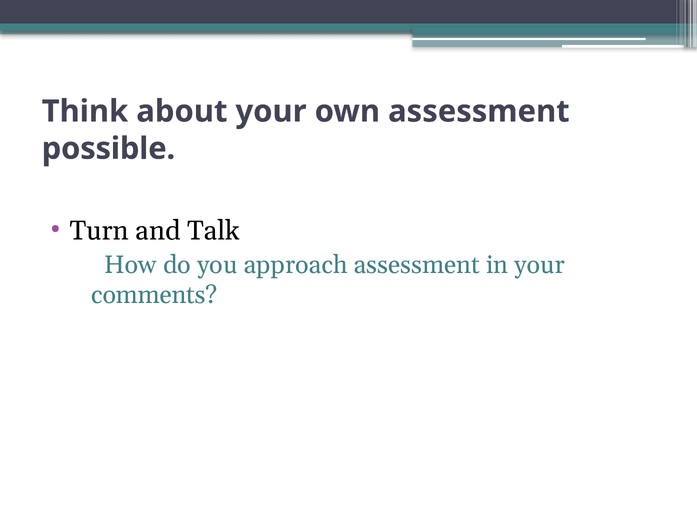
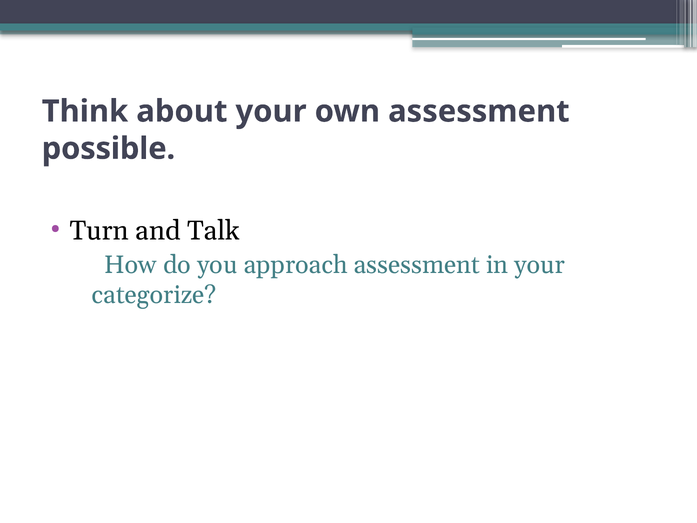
comments: comments -> categorize
